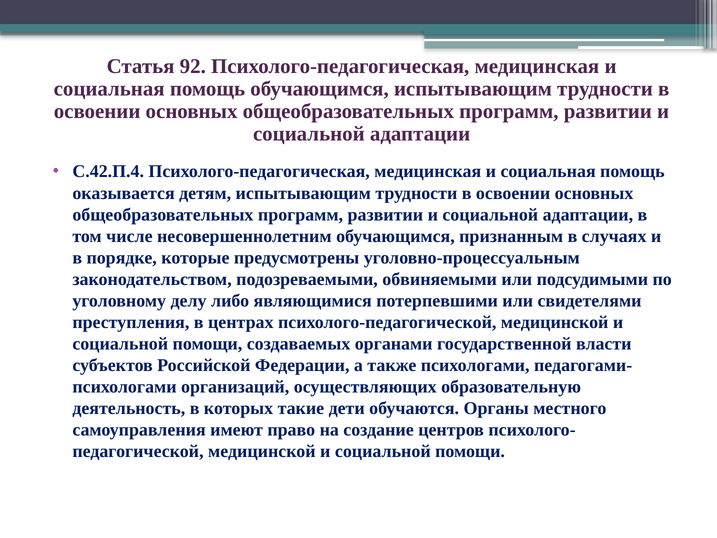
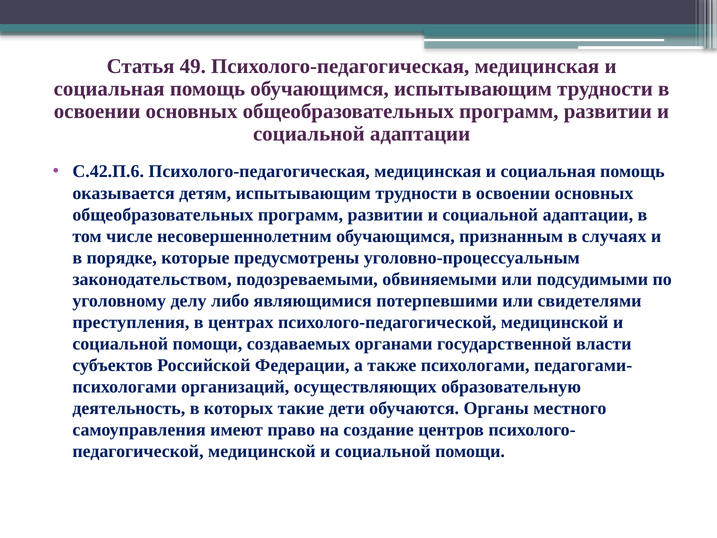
92: 92 -> 49
С.42.П.4: С.42.П.4 -> С.42.П.6
